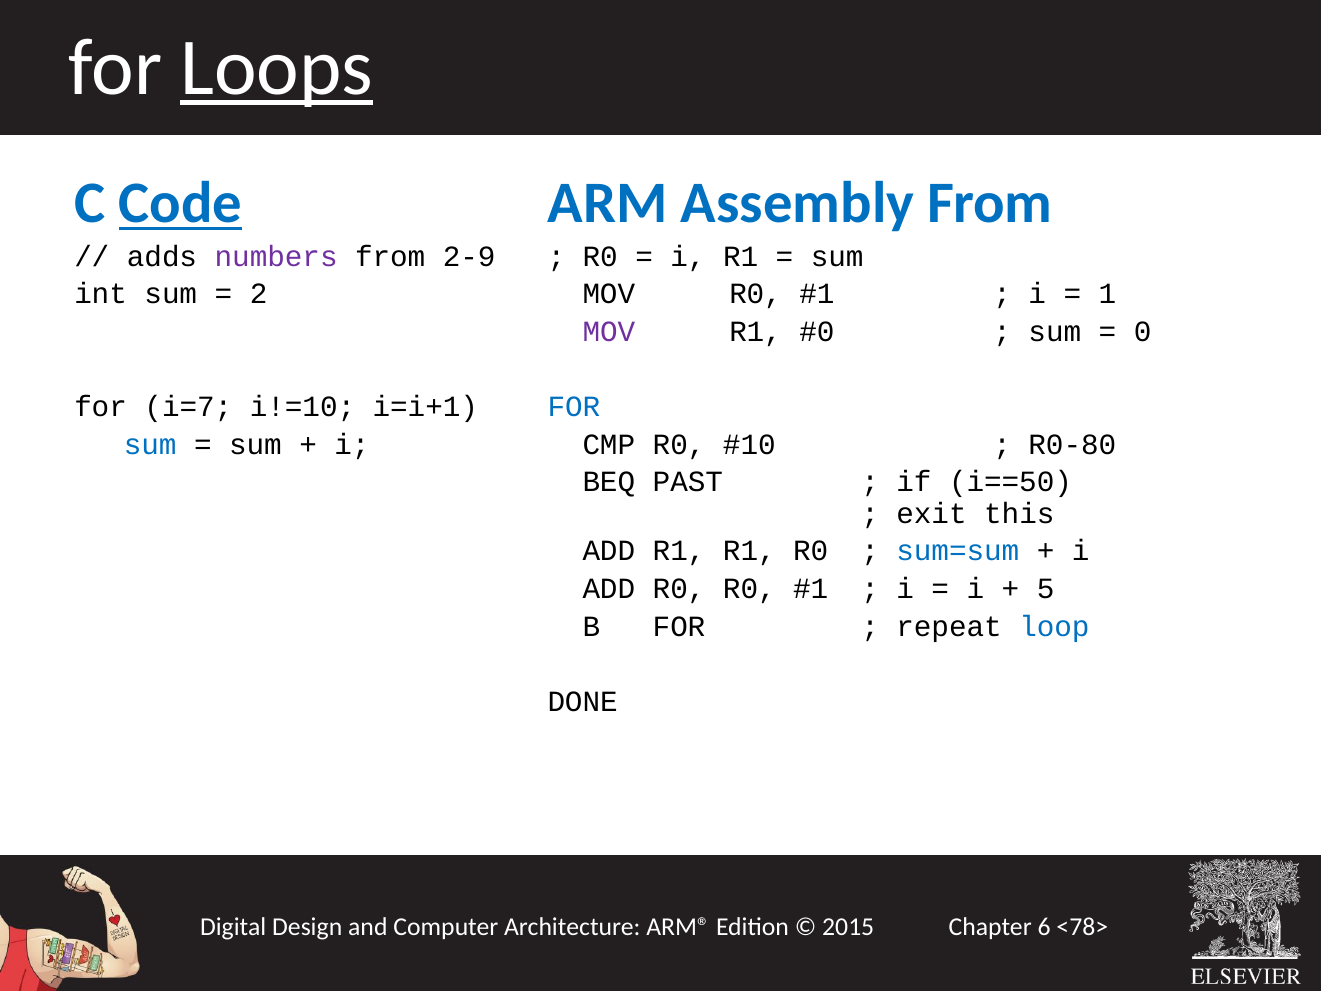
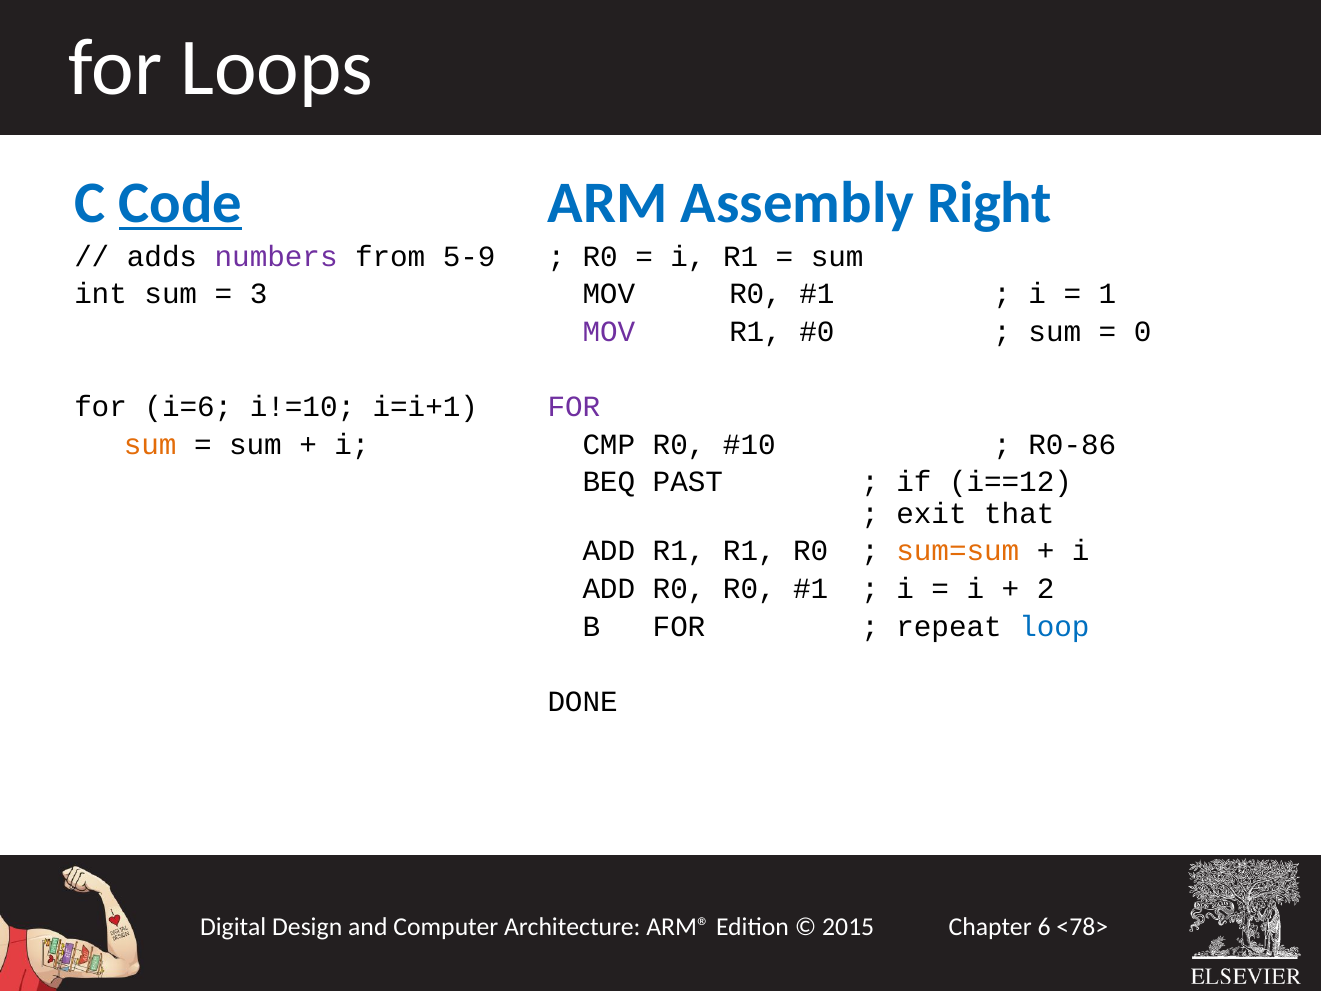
Loops underline: present -> none
Assembly From: From -> Right
2-9: 2-9 -> 5-9
2: 2 -> 3
i=7: i=7 -> i=6
FOR at (574, 407) colour: blue -> purple
sum at (150, 444) colour: blue -> orange
R0-80: R0-80 -> R0-86
i==50: i==50 -> i==12
this: this -> that
sum=sum colour: blue -> orange
5: 5 -> 2
